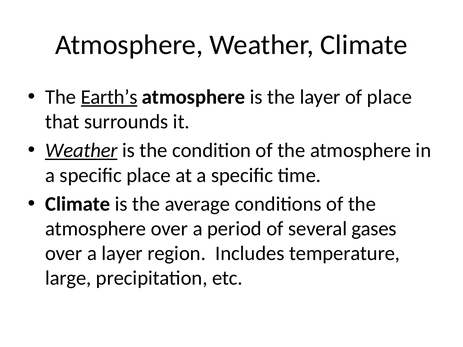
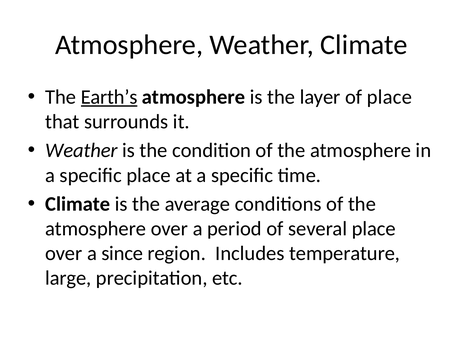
Weather at (81, 151) underline: present -> none
several gases: gases -> place
a layer: layer -> since
